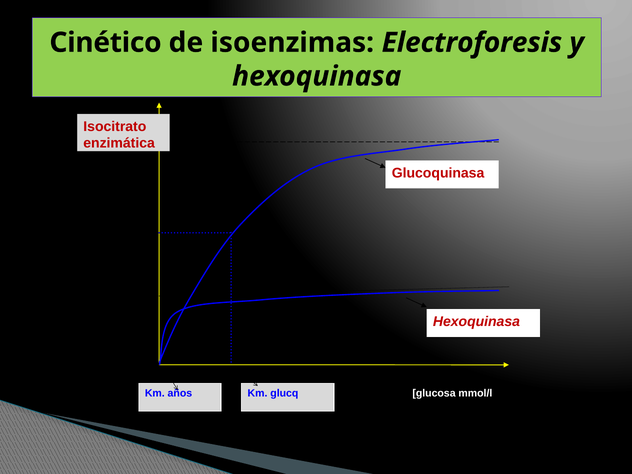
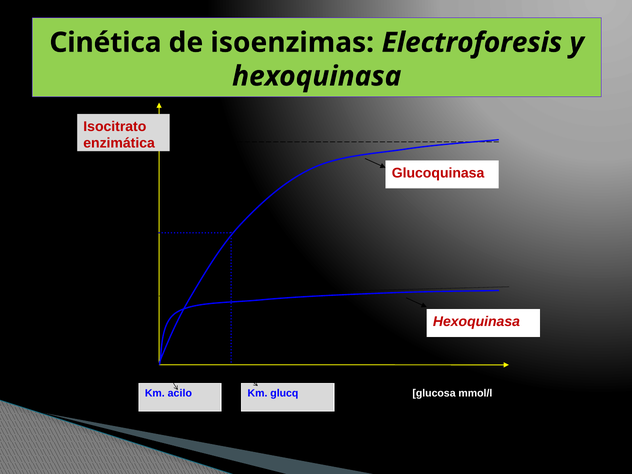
Cinético: Cinético -> Cinética
años: años -> acilo
